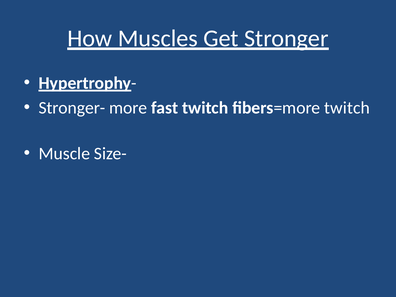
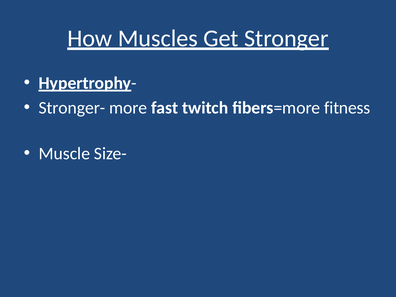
fibers=more twitch: twitch -> fitness
